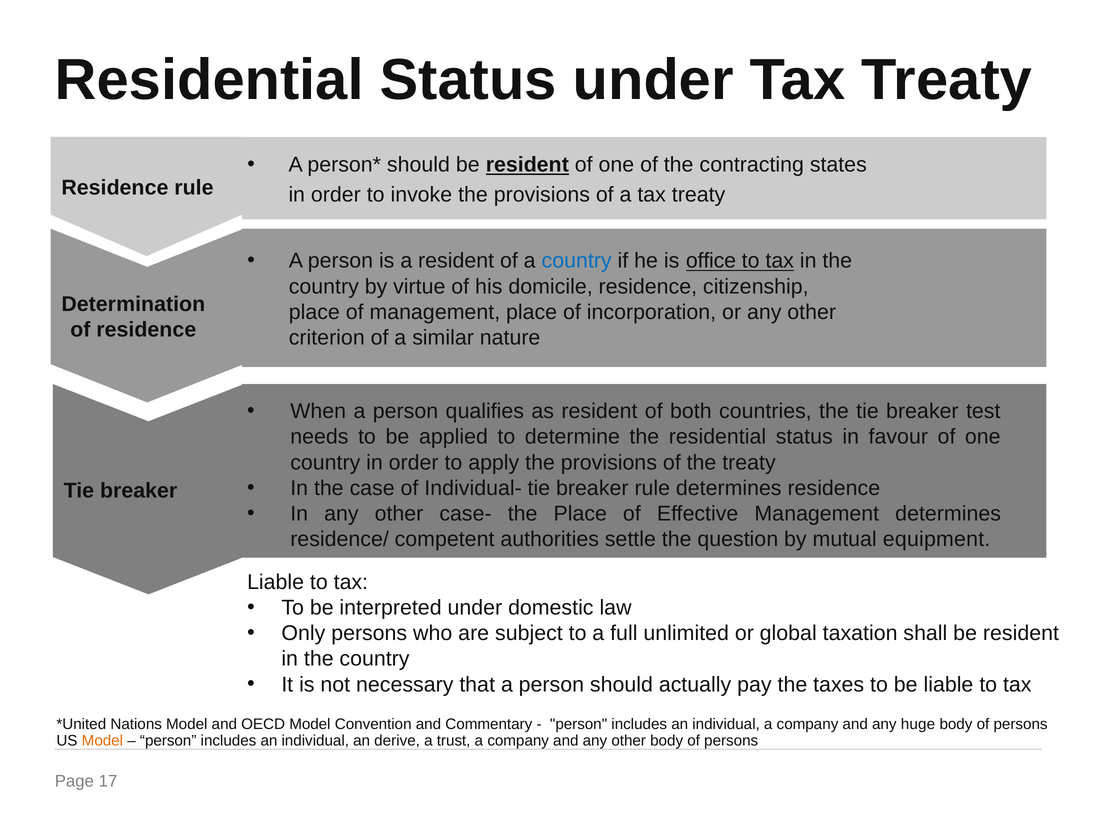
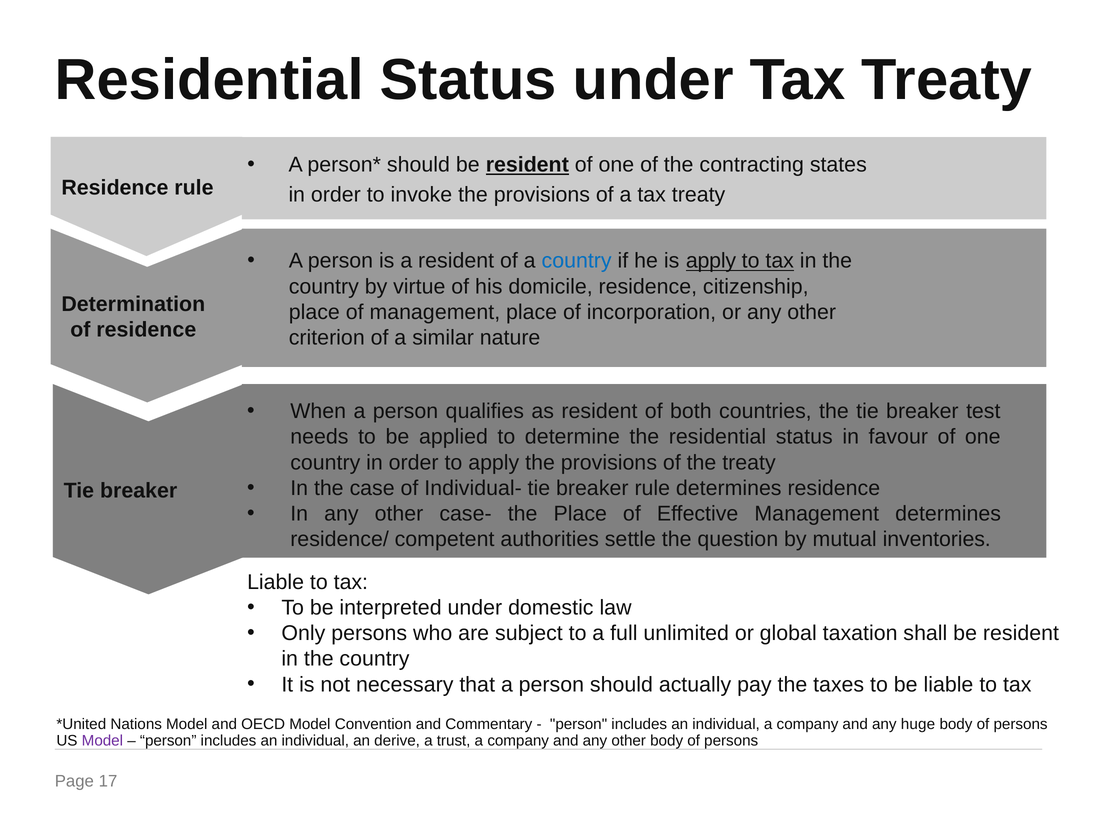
is office: office -> apply
equipment: equipment -> inventories
Model at (102, 740) colour: orange -> purple
